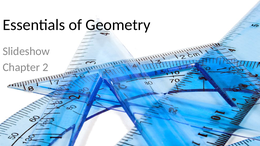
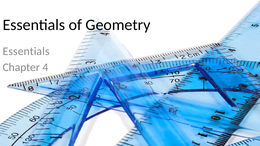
Slideshow at (26, 51): Slideshow -> Essentials
2: 2 -> 4
